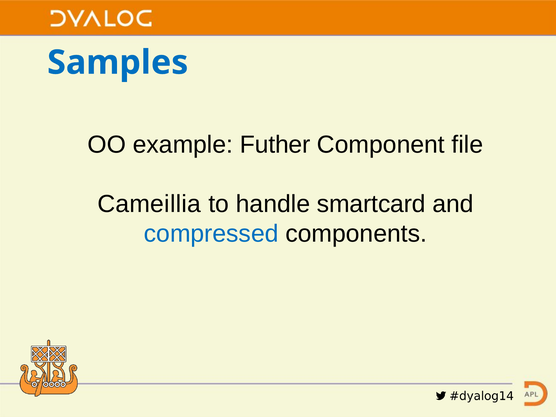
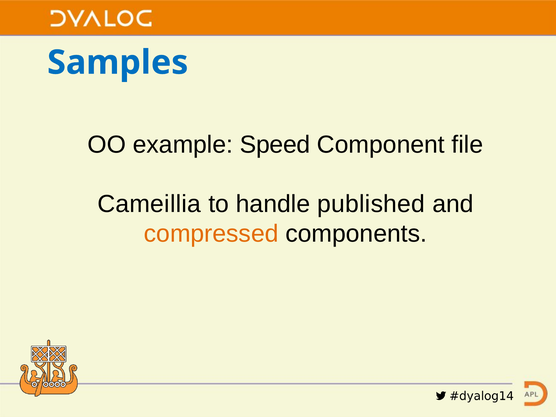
Futher: Futher -> Speed
smartcard: smartcard -> published
compressed colour: blue -> orange
